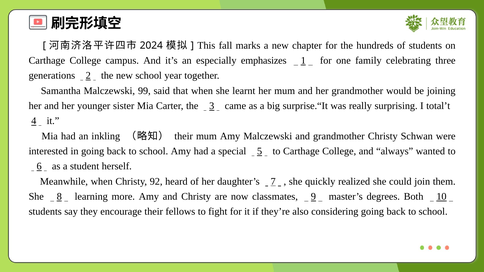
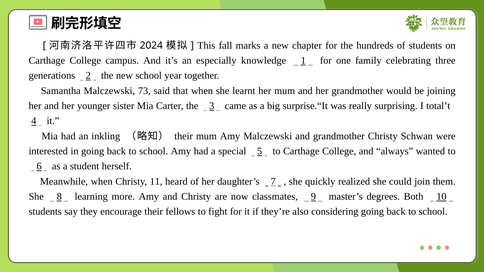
emphasizes: emphasizes -> knowledge
99: 99 -> 73
92: 92 -> 11
